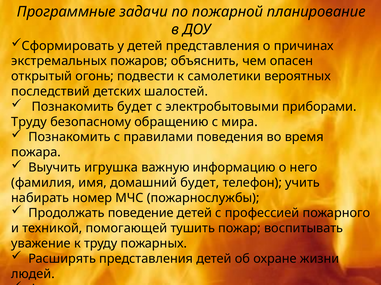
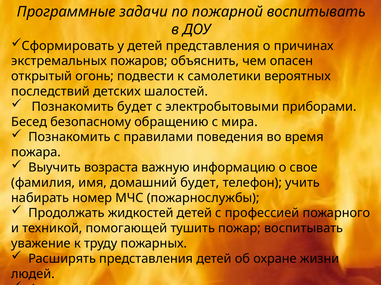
пожарной планирование: планирование -> воспитывать
Труду at (29, 122): Труду -> Бесед
игрушка: игрушка -> возраста
него: него -> свое
Продолжать поведение: поведение -> жидкостей
